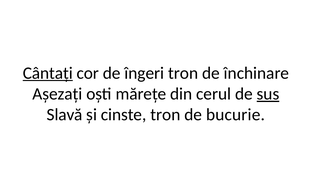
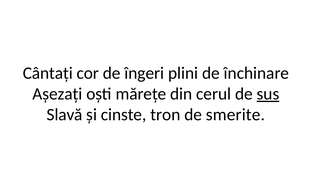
Cântați underline: present -> none
îngeri tron: tron -> plini
bucurie: bucurie -> smerite
